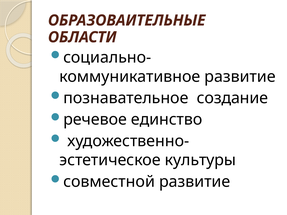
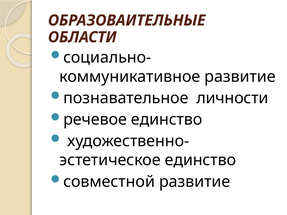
создание: создание -> личности
культуры at (200, 160): культуры -> единство
